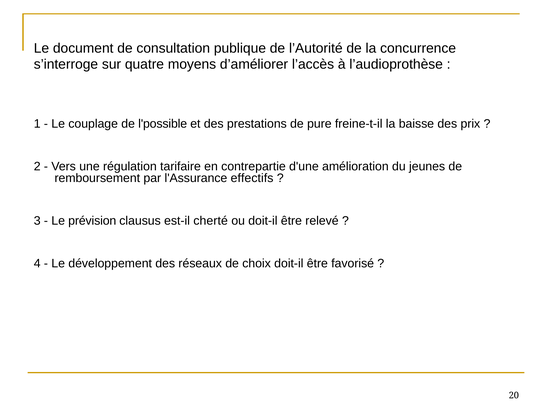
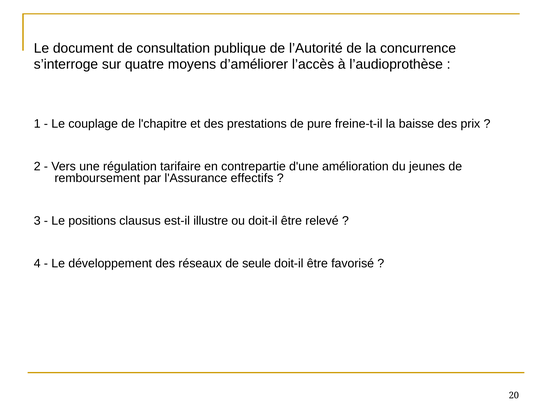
l'possible: l'possible -> l'chapitre
prévision: prévision -> positions
cherté: cherté -> illustre
choix: choix -> seule
